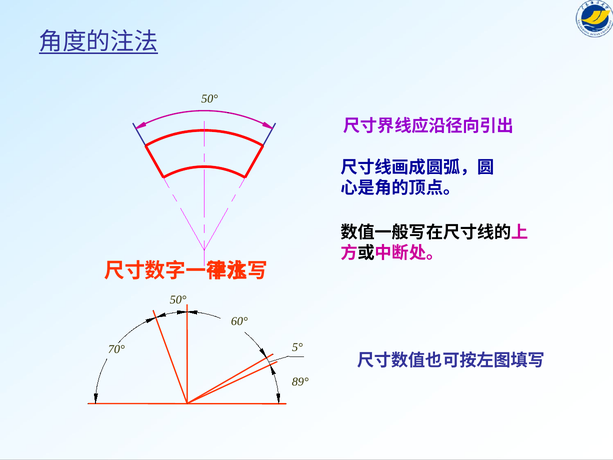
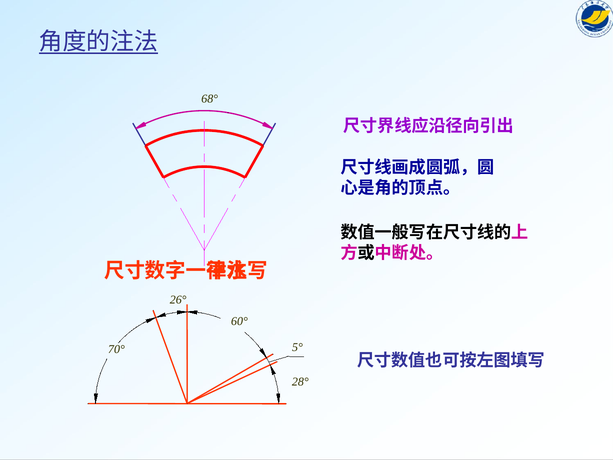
50° at (210, 99): 50° -> 68°
50° at (178, 300): 50° -> 26°
89°: 89° -> 28°
